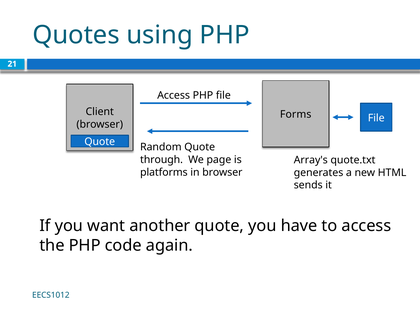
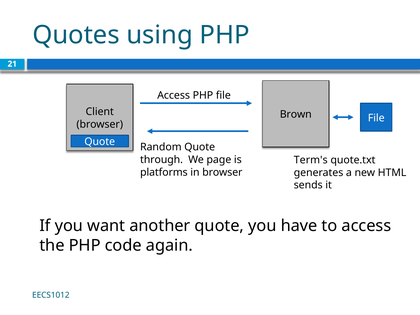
Forms: Forms -> Brown
Array's: Array's -> Term's
